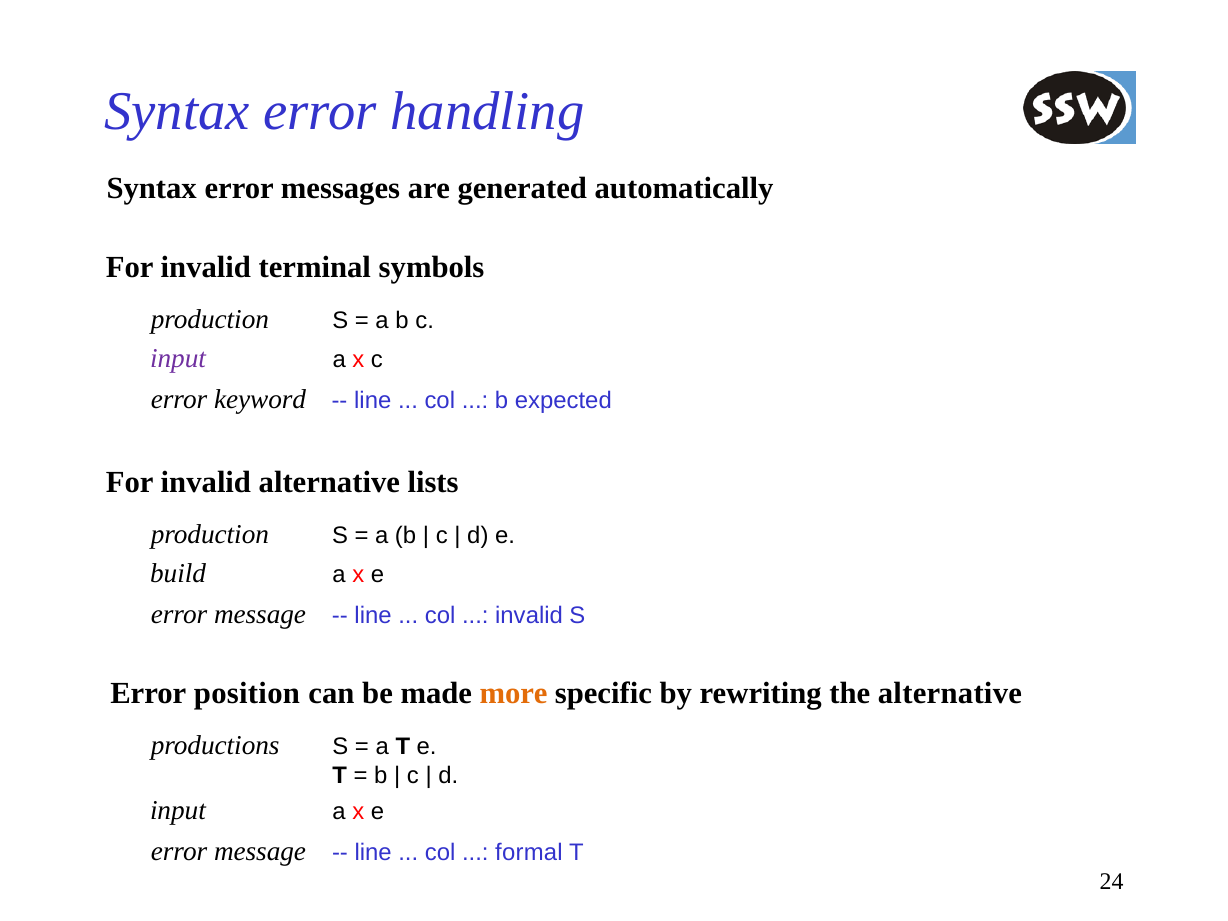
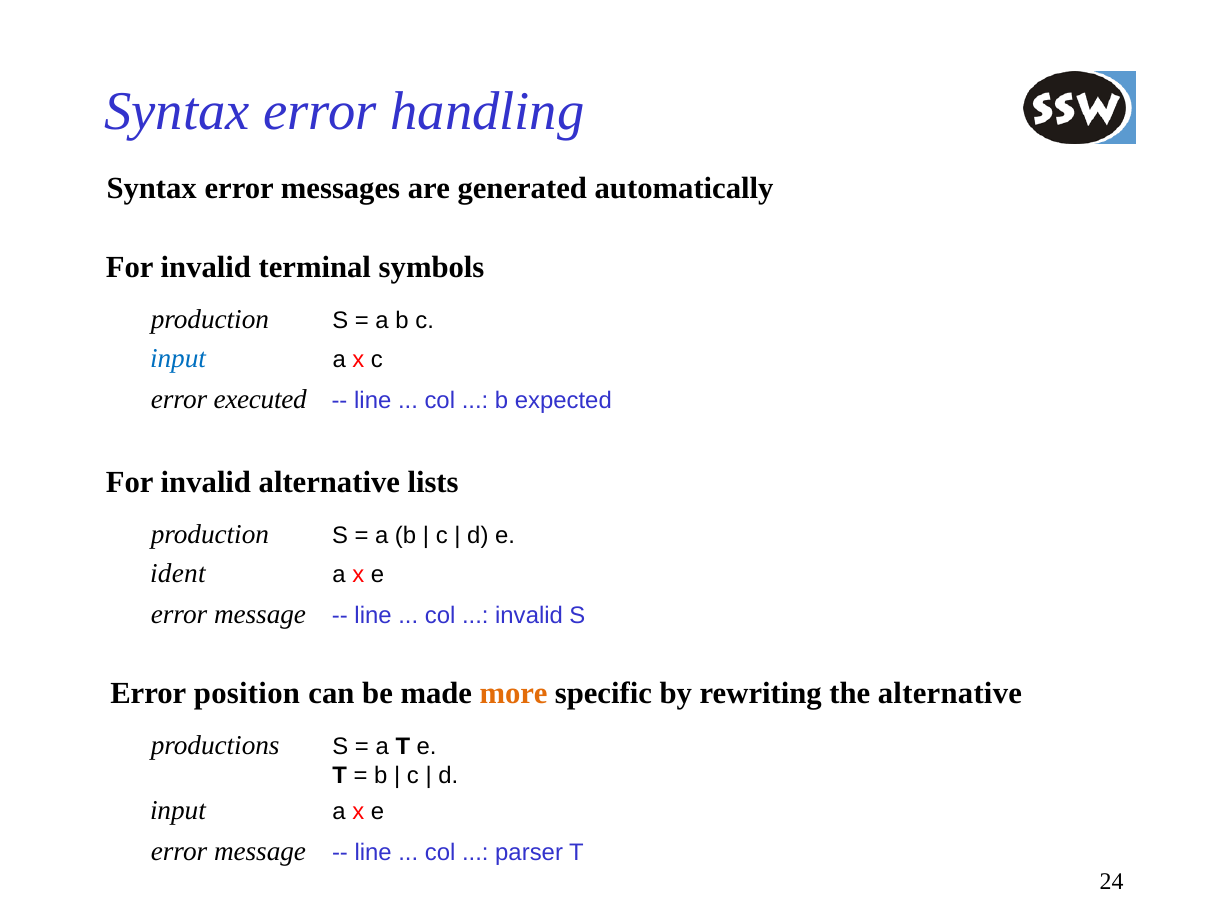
input at (178, 359) colour: purple -> blue
keyword: keyword -> executed
build: build -> ident
formal: formal -> parser
